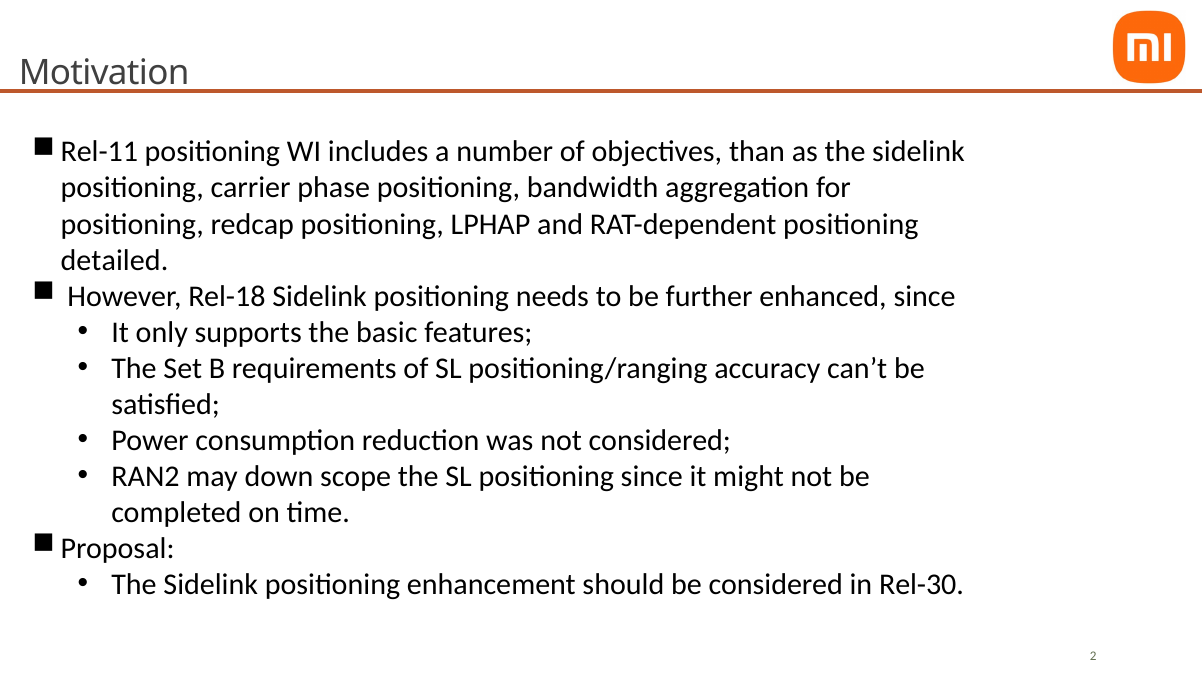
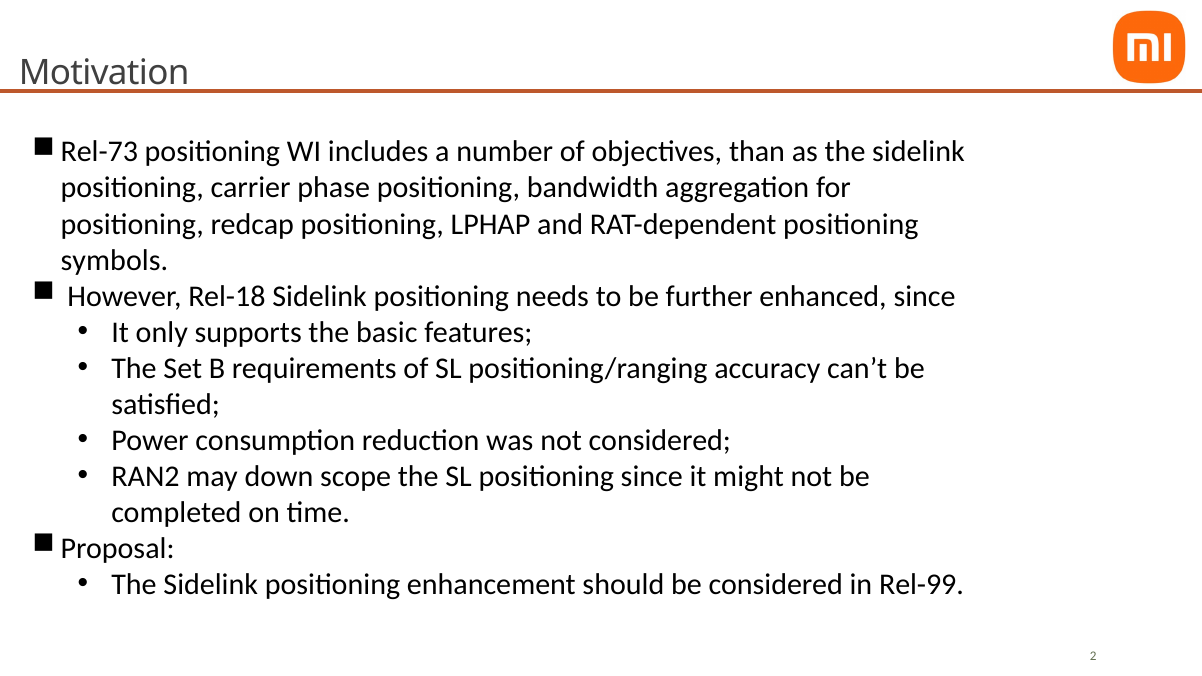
Rel-11: Rel-11 -> Rel-73
detailed: detailed -> symbols
Rel-30: Rel-30 -> Rel-99
